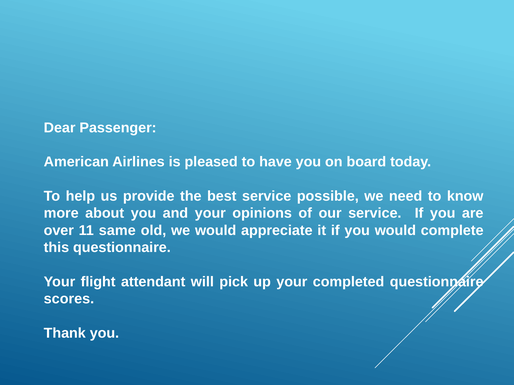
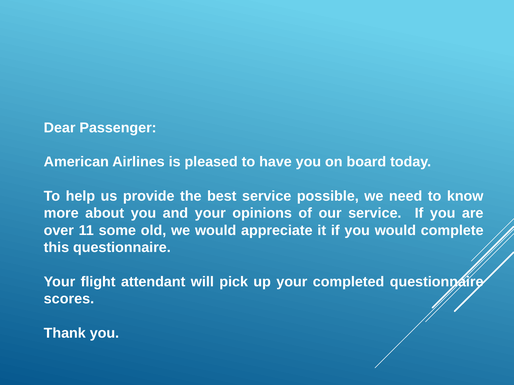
same: same -> some
